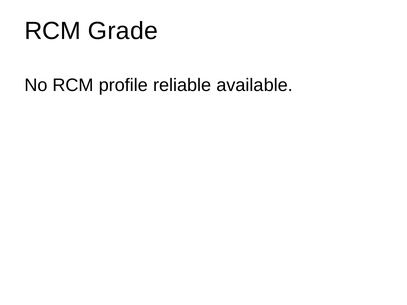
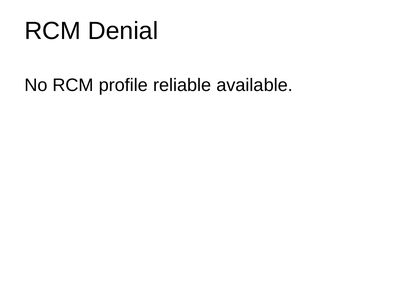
Grade: Grade -> Denial
